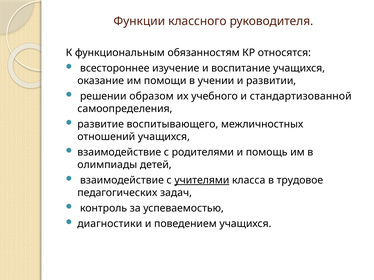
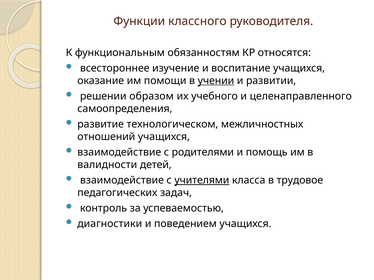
учении underline: none -> present
стандартизованной: стандартизованной -> целенаправленного
воспитывающего: воспитывающего -> технологическом
олимпиады: олимпиады -> валидности
